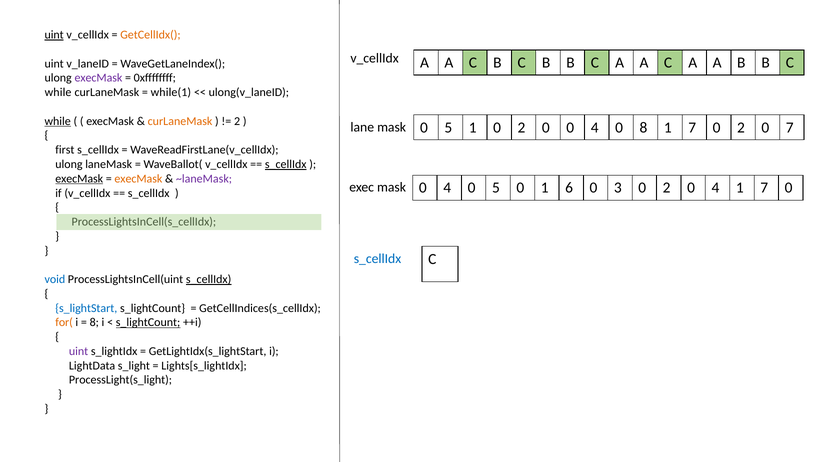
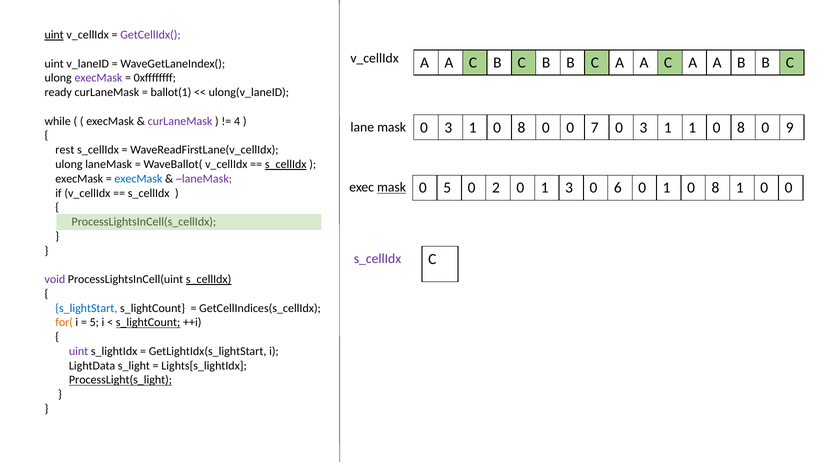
GetCellIdx( colour: orange -> purple
while at (58, 92): while -> ready
while(1: while(1 -> ballot(1
while at (58, 121) underline: present -> none
curLaneMask at (180, 121) colour: orange -> purple
2 at (237, 121): 2 -> 4
5 at (448, 127): 5 -> 3
2 at (521, 127): 2 -> 8
0 0 4: 4 -> 7
8 at (643, 127): 8 -> 3
7 at (692, 127): 7 -> 1
2 at (741, 127): 2 -> 8
0 7: 7 -> 9
first: first -> rest
execMask at (79, 179) underline: present -> none
execMask at (138, 179) colour: orange -> blue
4 at (447, 188): 4 -> 5
5 at (496, 188): 5 -> 2
1 6: 6 -> 3
3: 3 -> 6
2 at (667, 188): 2 -> 1
4 at (715, 188): 4 -> 8
7 at (764, 188): 7 -> 0
mask at (392, 187) underline: none -> present
s_cellIdx at (377, 258) colour: blue -> purple
void colour: blue -> purple
8 at (94, 322): 8 -> 5
ProcessLight(s_light underline: none -> present
